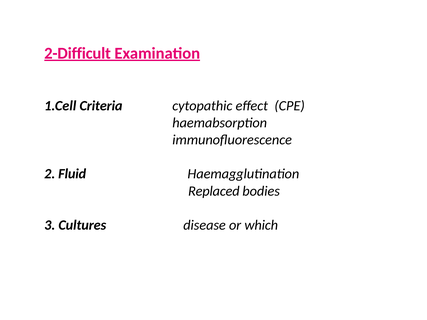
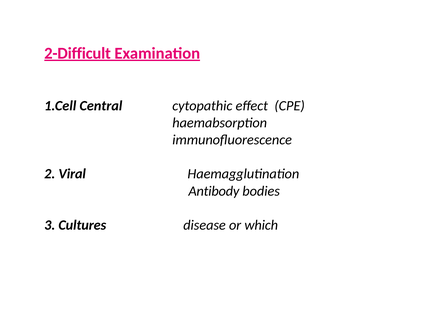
Criteria: Criteria -> Central
Fluid: Fluid -> Viral
Replaced: Replaced -> Antibody
